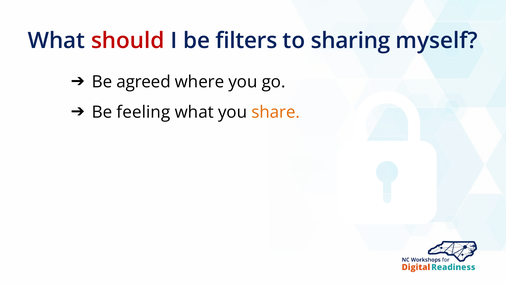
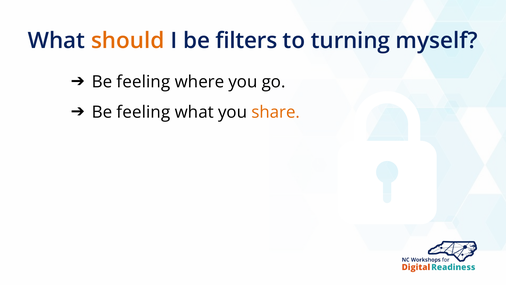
should colour: red -> orange
sharing: sharing -> turning
agreed at (144, 82): agreed -> feeling
